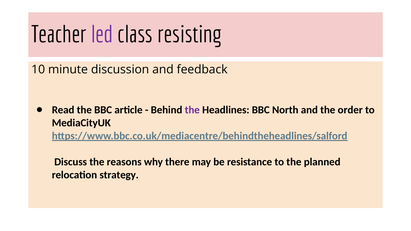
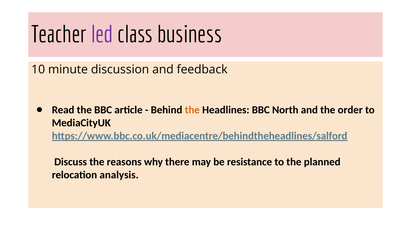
resisting: resisting -> business
the at (192, 110) colour: purple -> orange
strategy: strategy -> analysis
